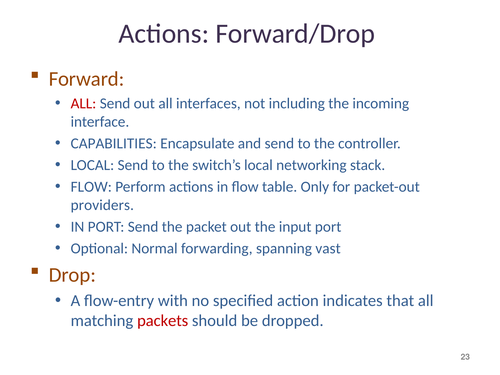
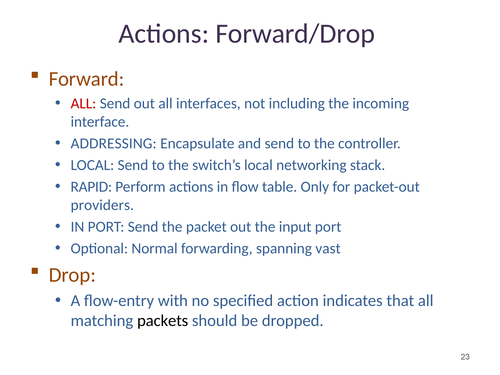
CAPABILITIES: CAPABILITIES -> ADDRESSING
FLOW at (91, 187): FLOW -> RAPID
packets colour: red -> black
